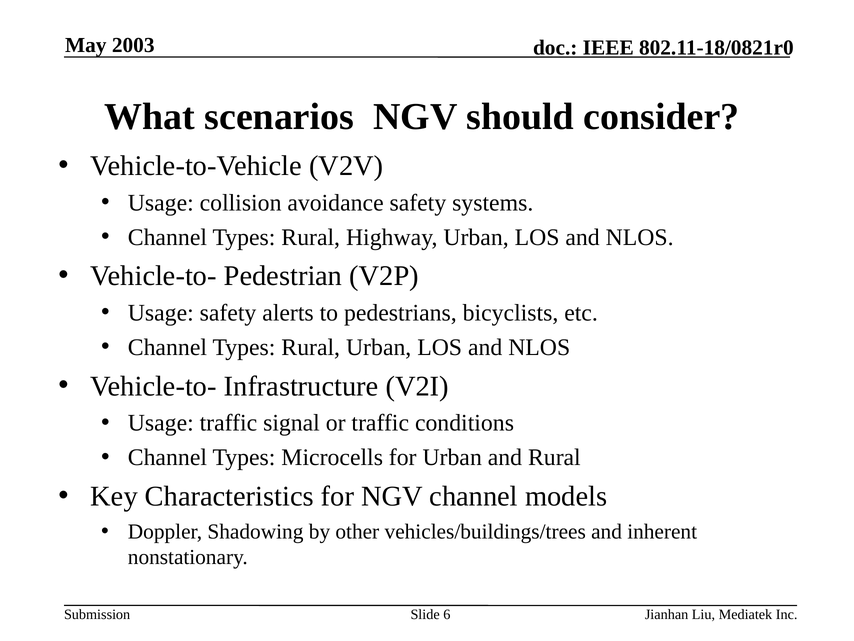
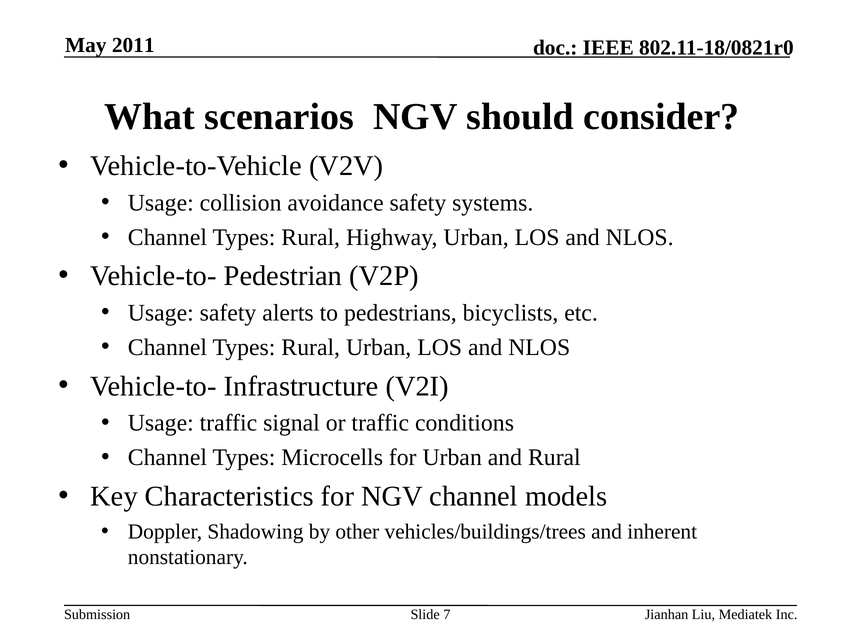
2003: 2003 -> 2011
6: 6 -> 7
